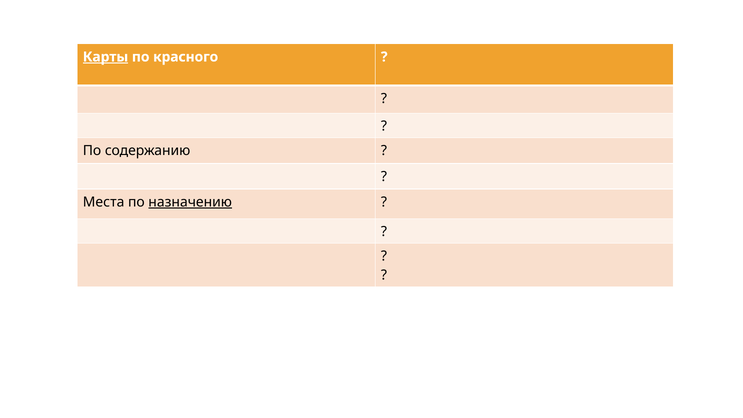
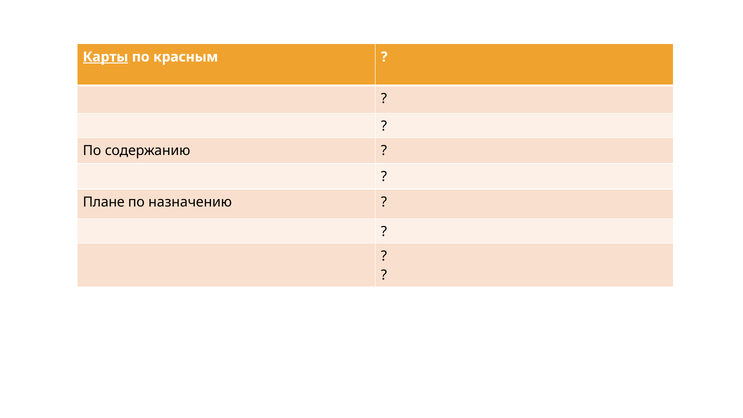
красного: красного -> красным
Места: Места -> Плане
назначению underline: present -> none
